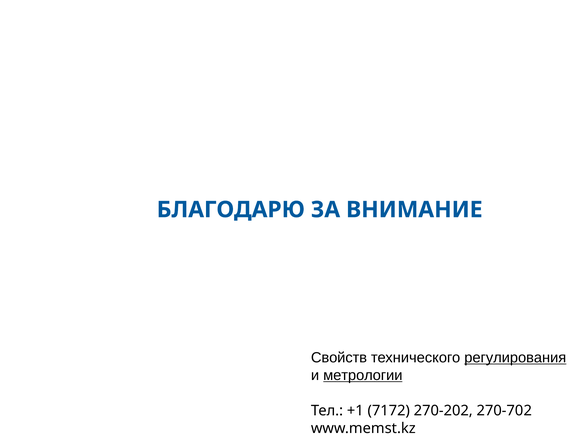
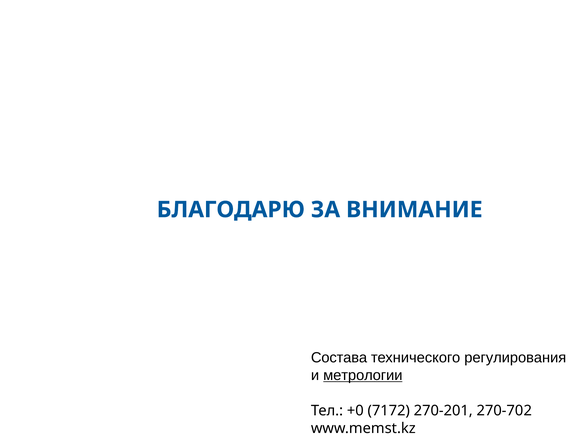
Свойств: Свойств -> Состава
регулирования underline: present -> none
+1: +1 -> +0
270-202: 270-202 -> 270-201
